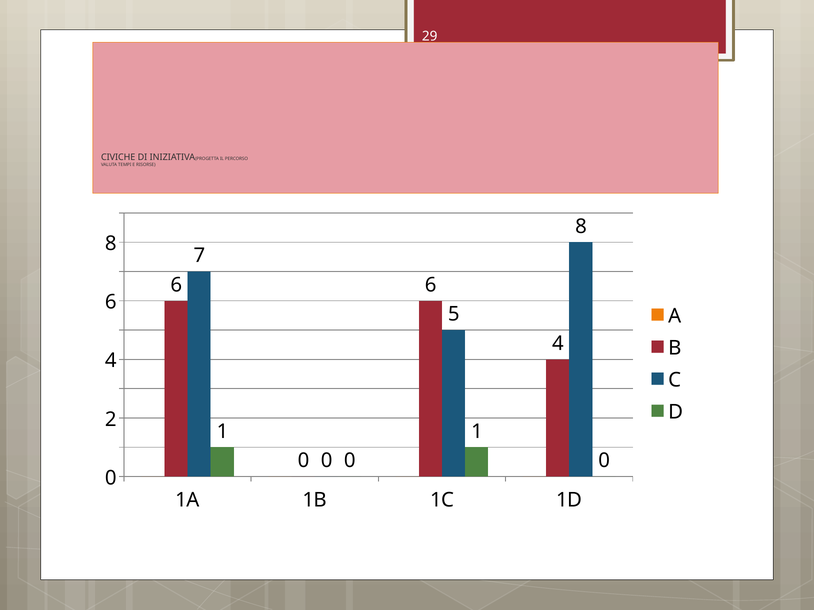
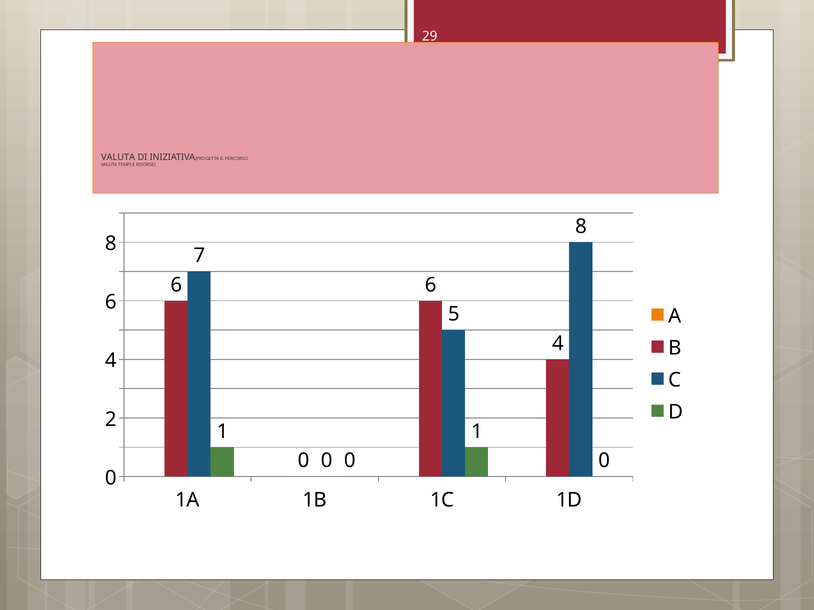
CIVICHE at (118, 157): CIVICHE -> VALUTA
